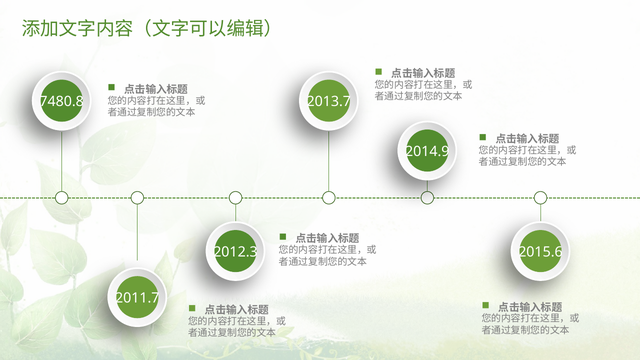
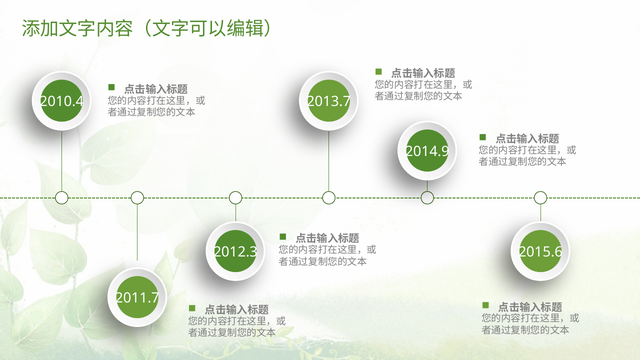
7480.8: 7480.8 -> 2010.4
